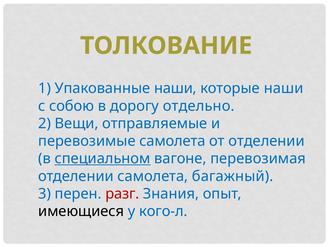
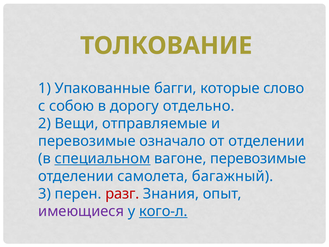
Упакованные наши: наши -> багги
которые наши: наши -> слово
перевозимые самолета: самолета -> означало
вагоне перевозимая: перевозимая -> перевозимые
имеющиеся colour: black -> purple
кого-л underline: none -> present
